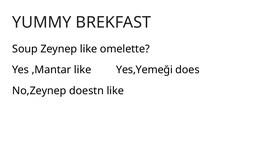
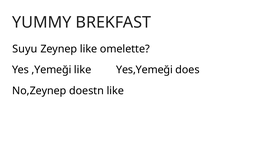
Soup: Soup -> Suyu
,Mantar: ,Mantar -> ,Yemeği
